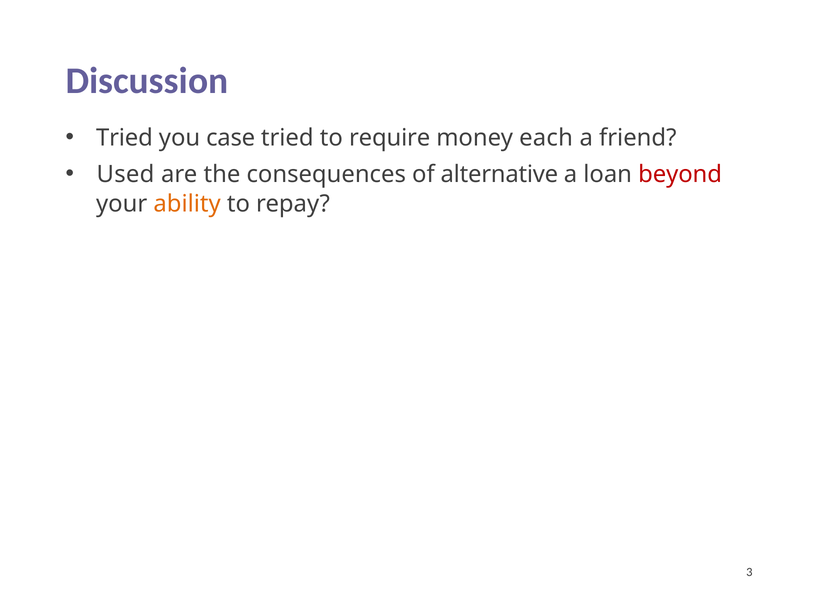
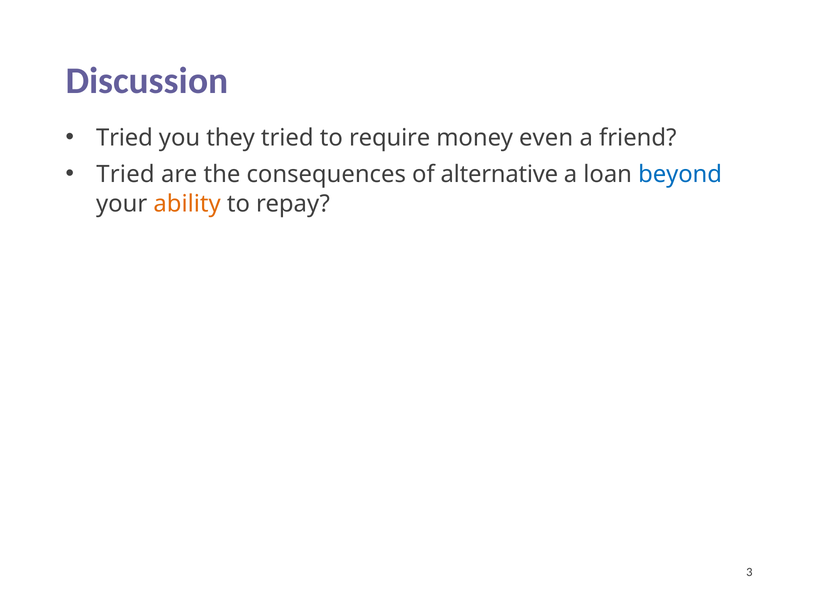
case: case -> they
each: each -> even
Used at (125, 174): Used -> Tried
beyond colour: red -> blue
